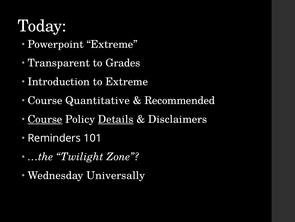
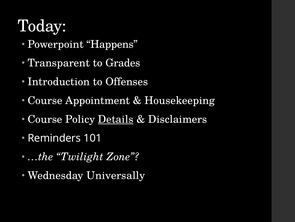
Powerpoint Extreme: Extreme -> Happens
to Extreme: Extreme -> Offenses
Quantitative: Quantitative -> Appointment
Recommended: Recommended -> Housekeeping
Course at (45, 119) underline: present -> none
